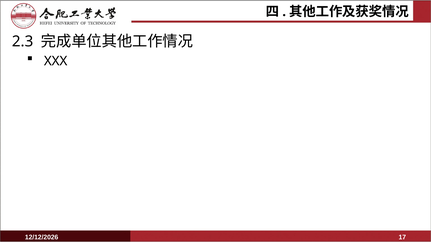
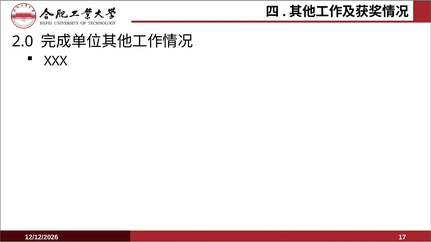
2.3: 2.3 -> 2.0
